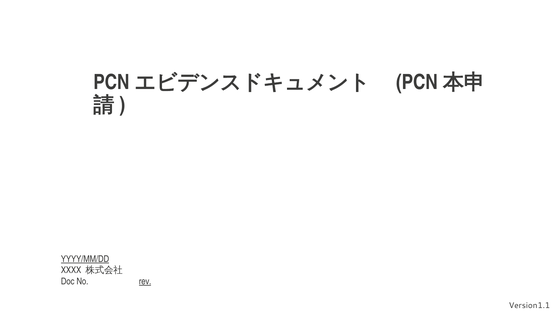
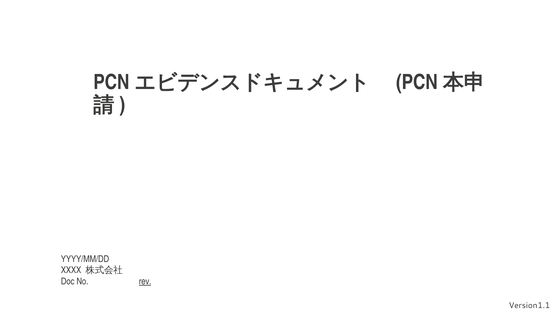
YYYY/MM/DD underline: present -> none
